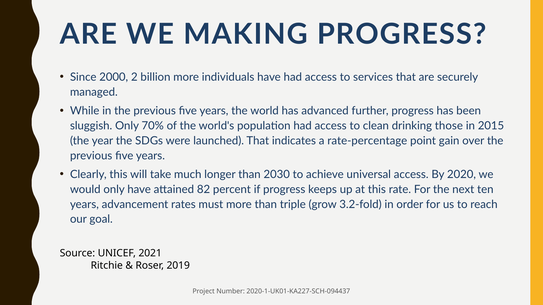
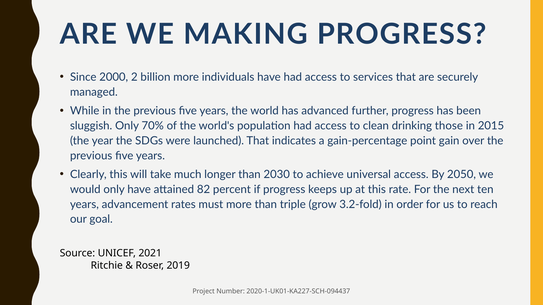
rate-percentage: rate-percentage -> gain-percentage
2020: 2020 -> 2050
